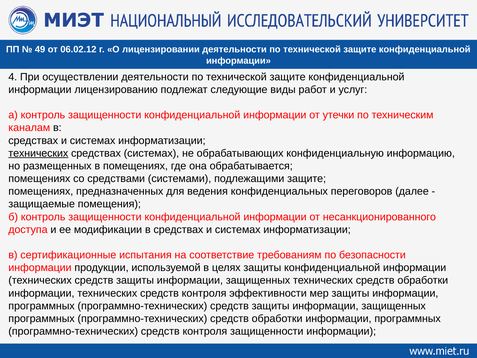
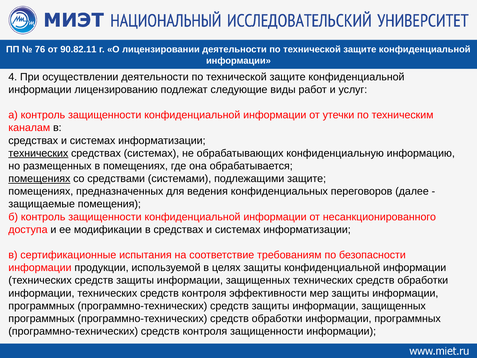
49: 49 -> 76
06.02.12: 06.02.12 -> 90.82.11
помещениях at (39, 179) underline: none -> present
